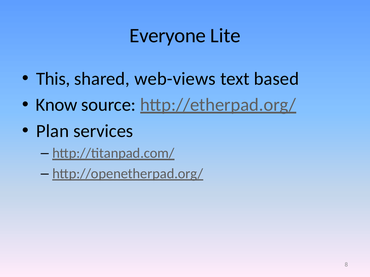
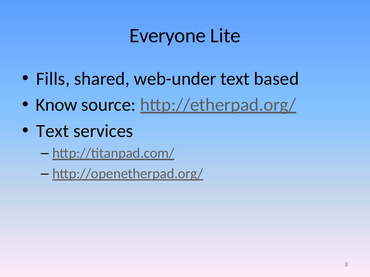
This: This -> Fills
web-views: web-views -> web-under
Plan at (53, 131): Plan -> Text
